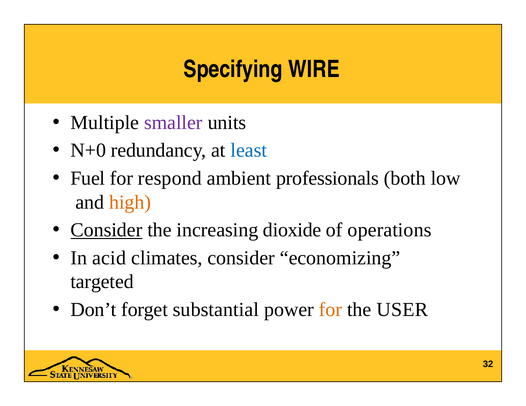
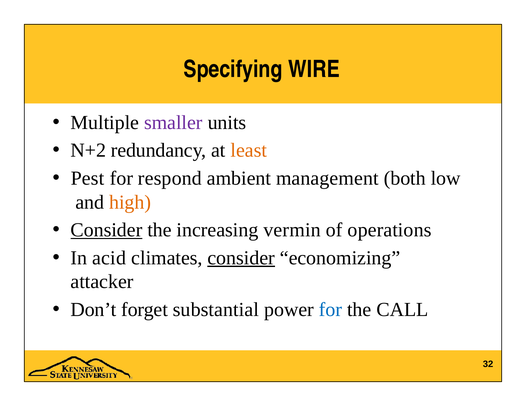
N+0: N+0 -> N+2
least colour: blue -> orange
Fuel: Fuel -> Pest
professionals: professionals -> management
dioxide: dioxide -> vermin
consider at (241, 258) underline: none -> present
targeted: targeted -> attacker
for at (330, 310) colour: orange -> blue
USER: USER -> CALL
